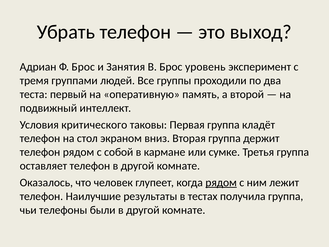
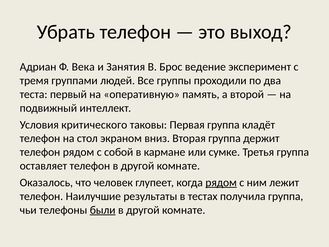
Ф Брос: Брос -> Века
уровень: уровень -> ведение
были underline: none -> present
